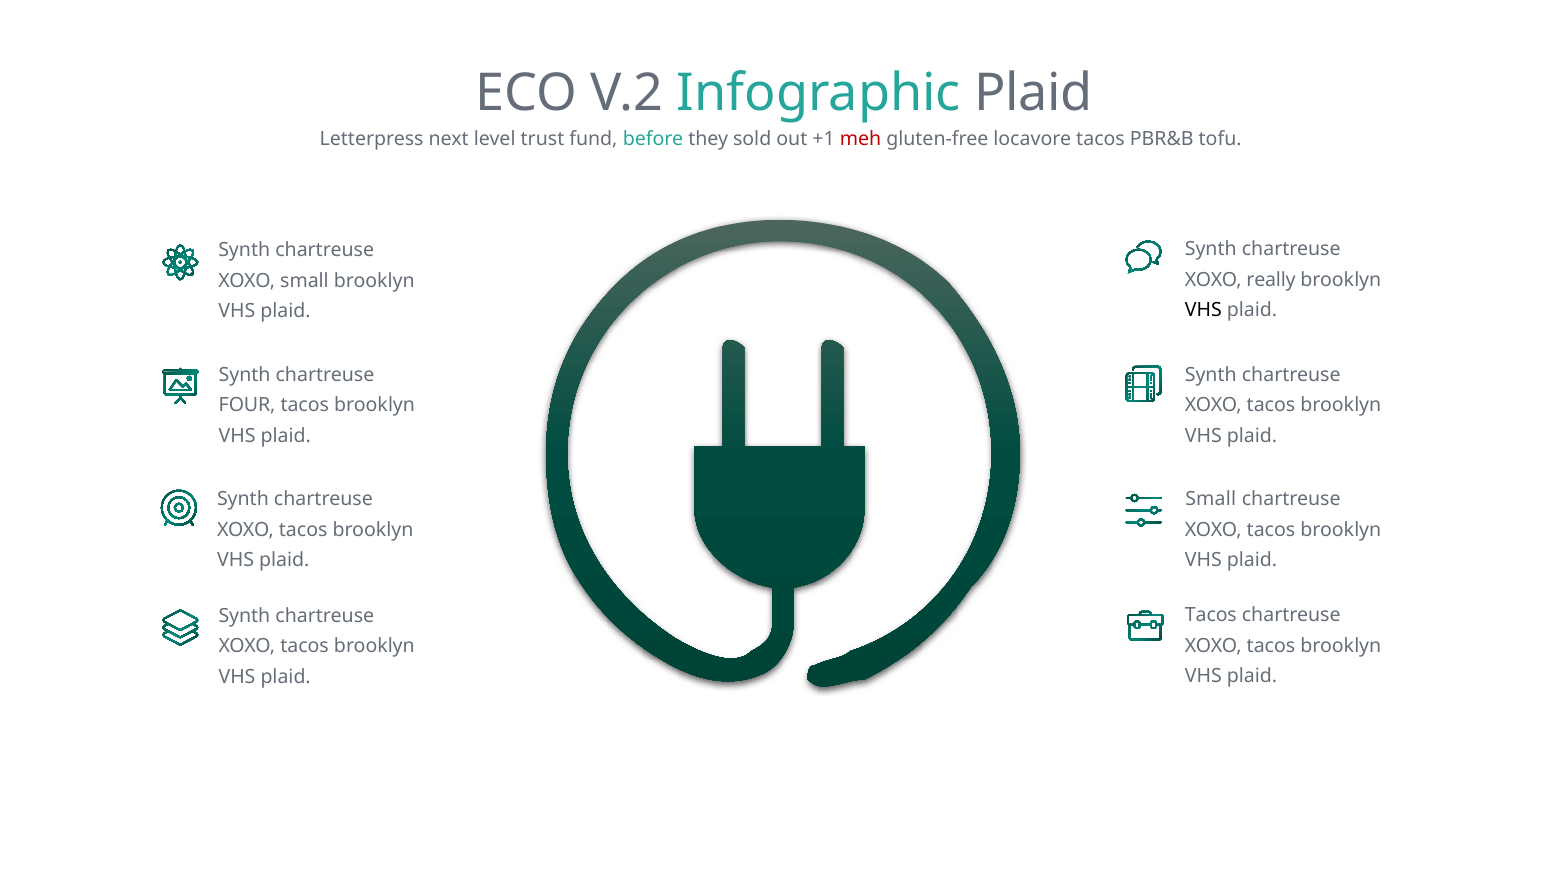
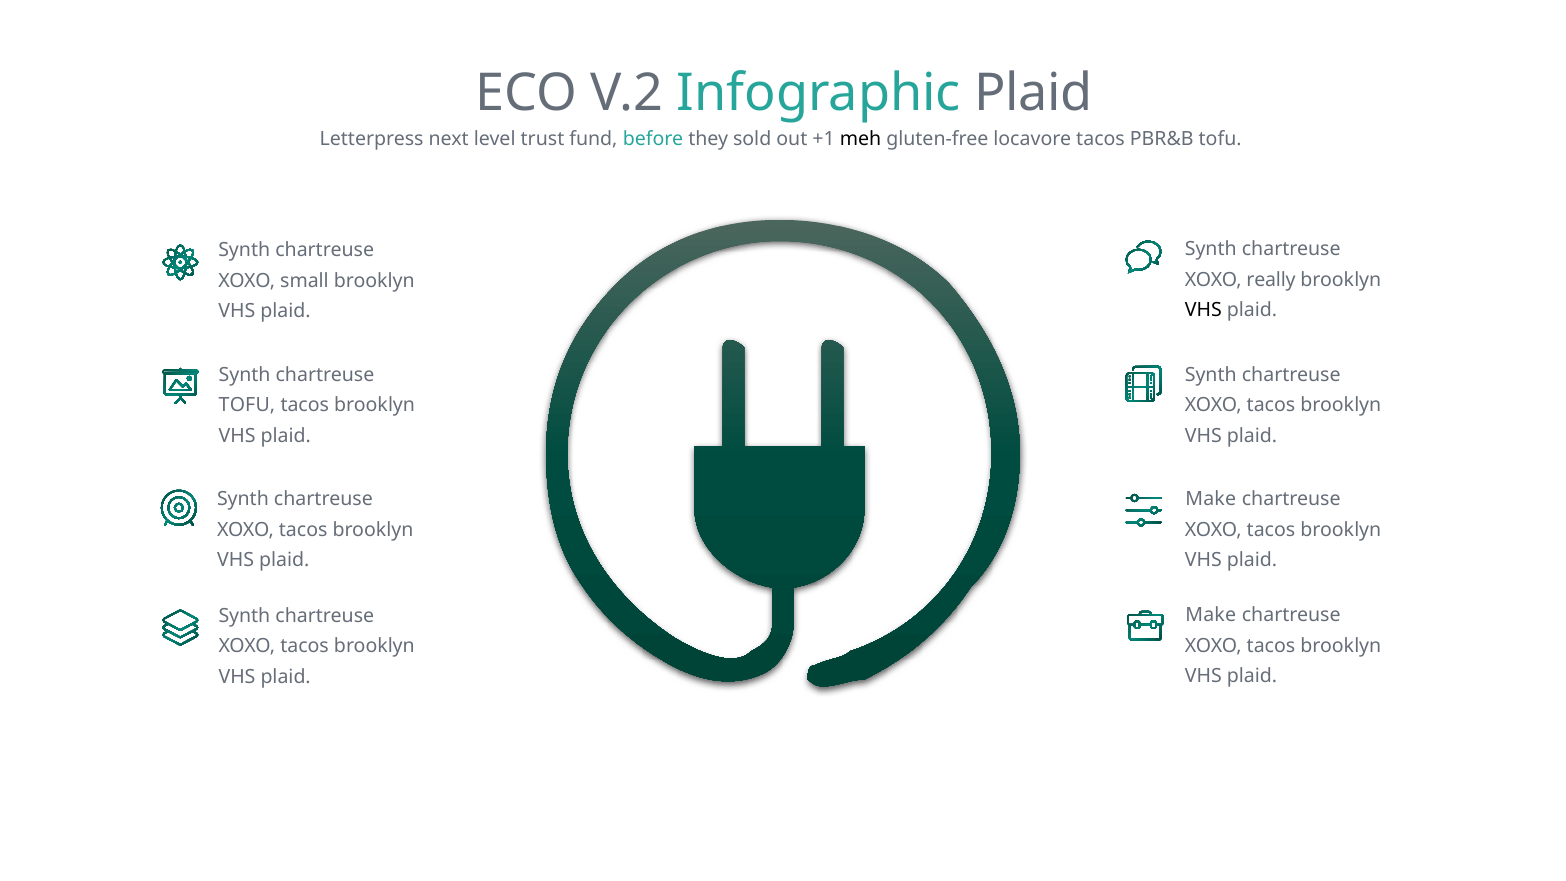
meh colour: red -> black
FOUR at (247, 405): FOUR -> TOFU
Small at (1211, 499): Small -> Make
Tacos at (1211, 615): Tacos -> Make
